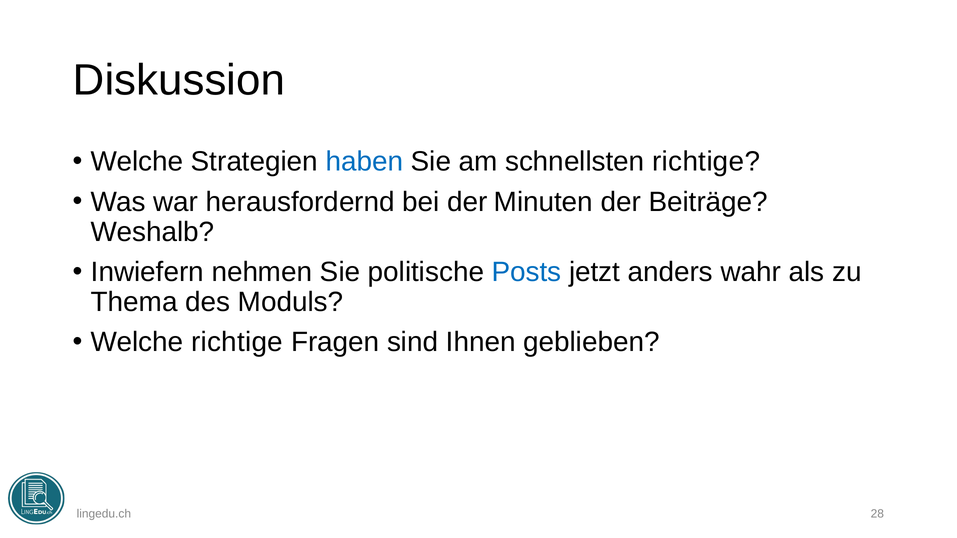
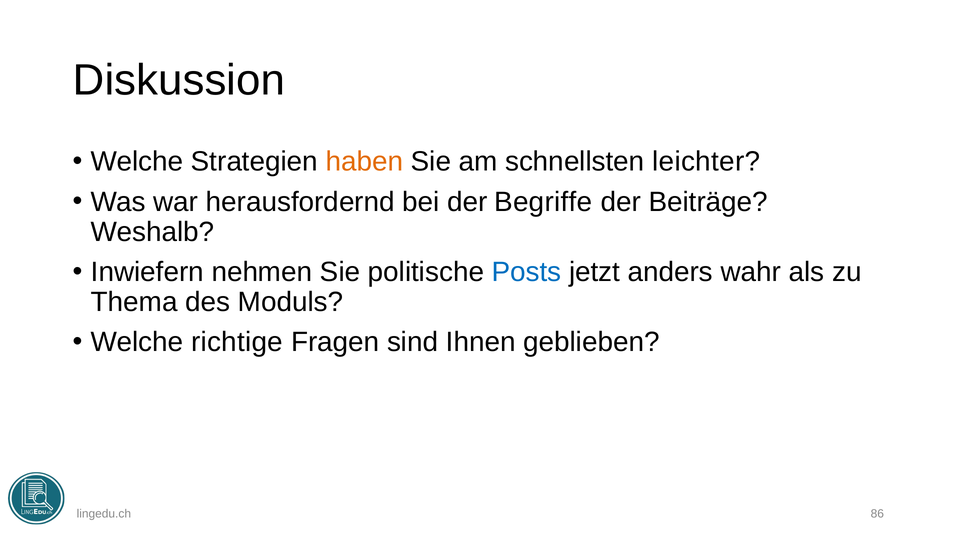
haben colour: blue -> orange
schnellsten richtige: richtige -> leichter
Minuten: Minuten -> Begriffe
28: 28 -> 86
